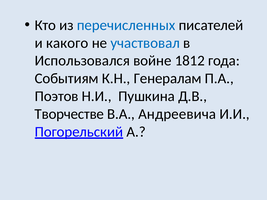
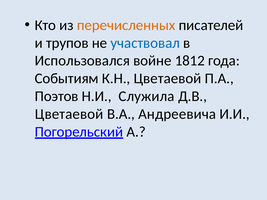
перечисленных colour: blue -> orange
какого: какого -> трупов
К.Н Генералам: Генералам -> Цветаевой
Пушкина: Пушкина -> Служила
Творчестве at (69, 114): Творчестве -> Цветаевой
